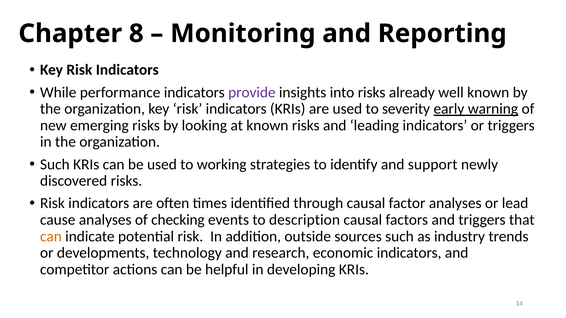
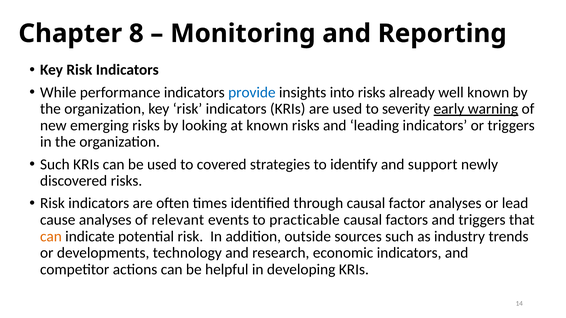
provide colour: purple -> blue
working: working -> covered
checking: checking -> relevant
description: description -> practicable
